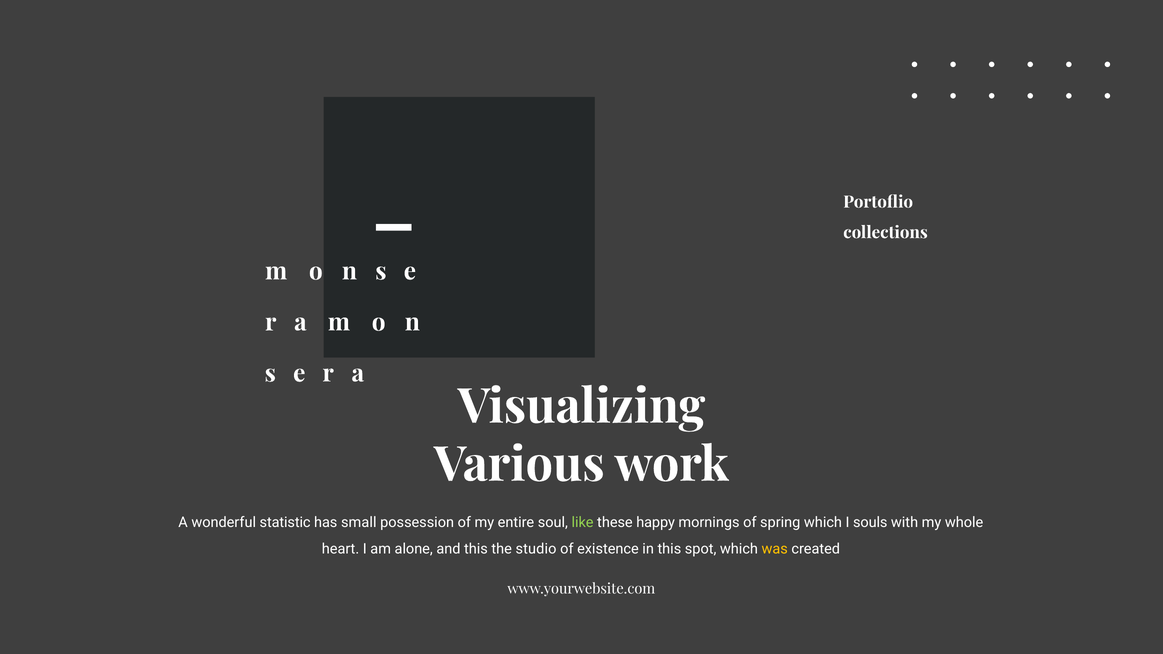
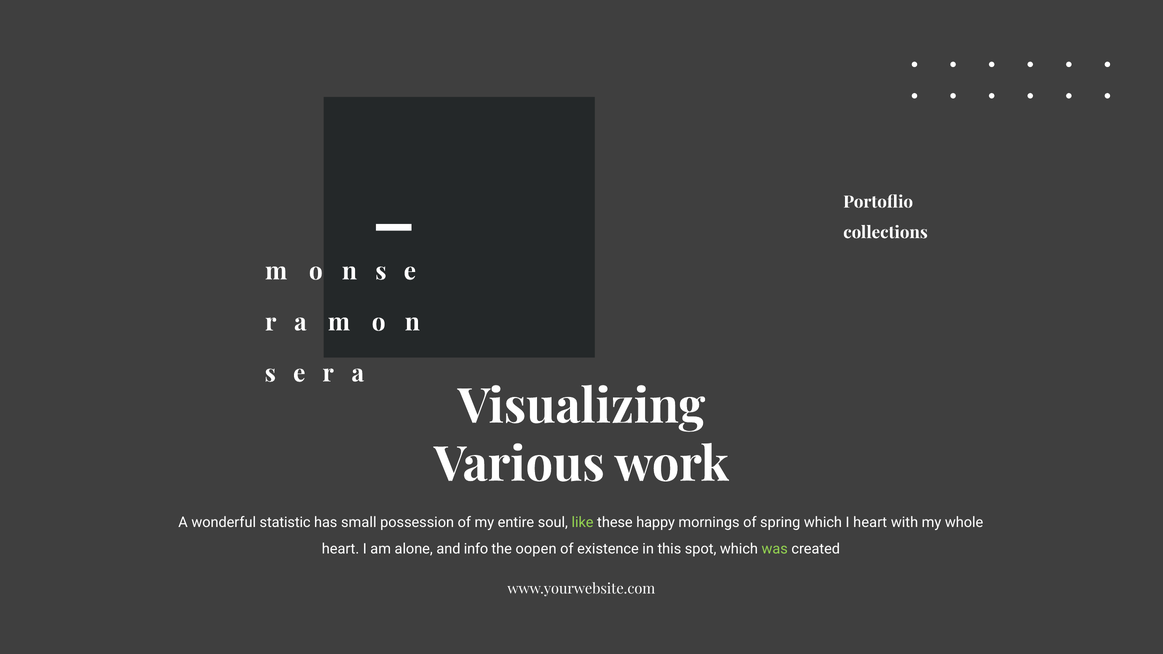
I souls: souls -> heart
and this: this -> info
studio: studio -> oopen
was colour: yellow -> light green
